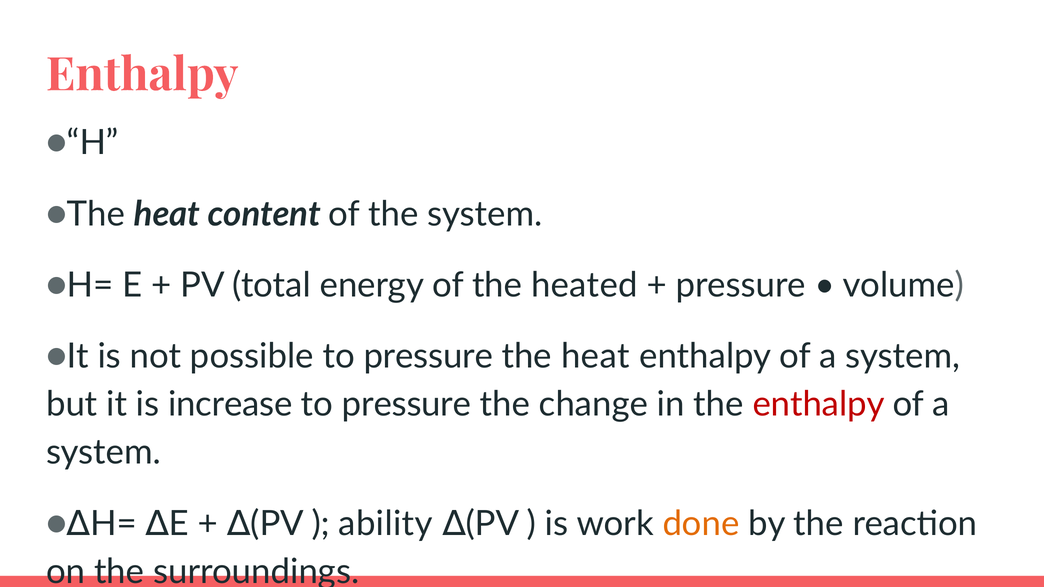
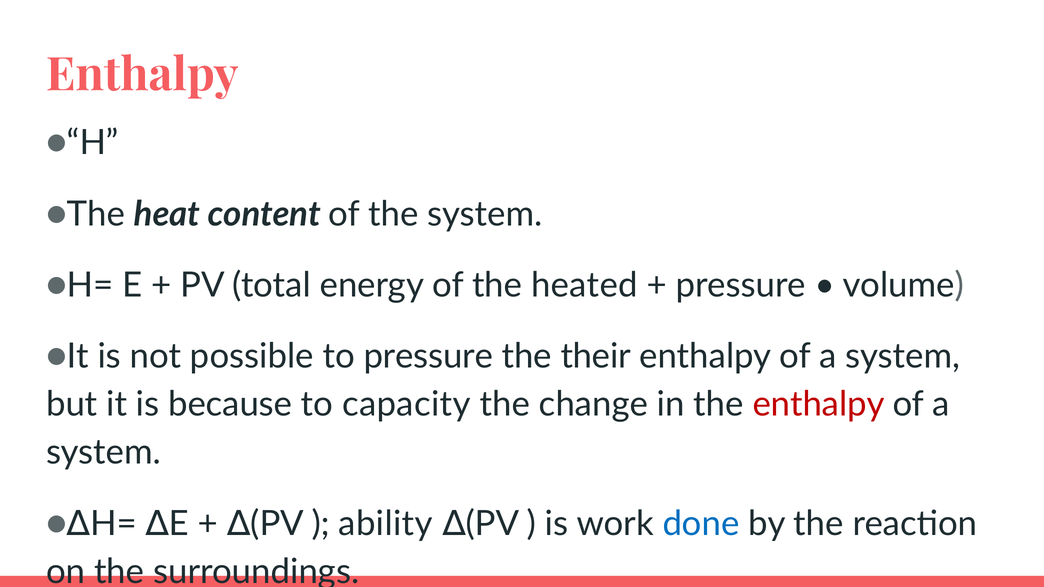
the heat: heat -> their
increase: increase -> because
pressure at (407, 405): pressure -> capacity
done colour: orange -> blue
